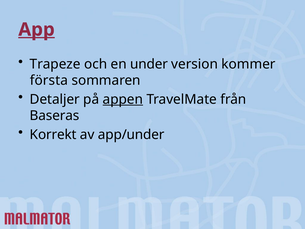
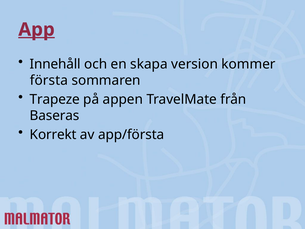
Trapeze: Trapeze -> Innehåll
under: under -> skapa
Detaljer: Detaljer -> Trapeze
appen underline: present -> none
app/under: app/under -> app/första
